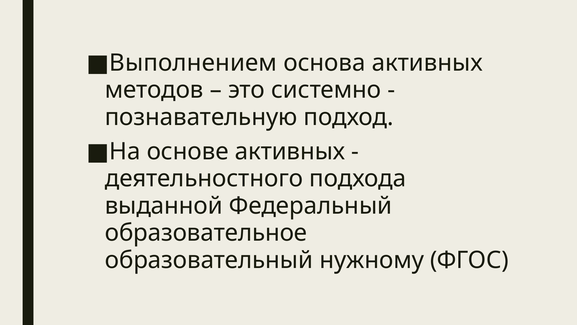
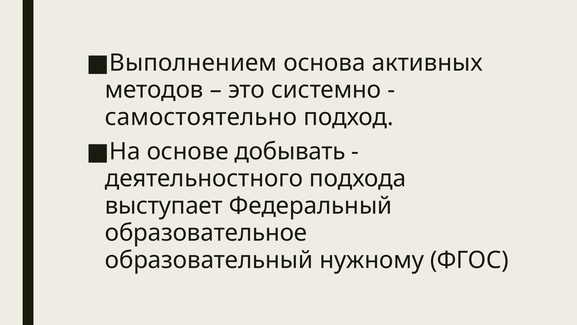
познавательную: познавательную -> самостоятельно
основе активных: активных -> добывать
выданной: выданной -> выступает
